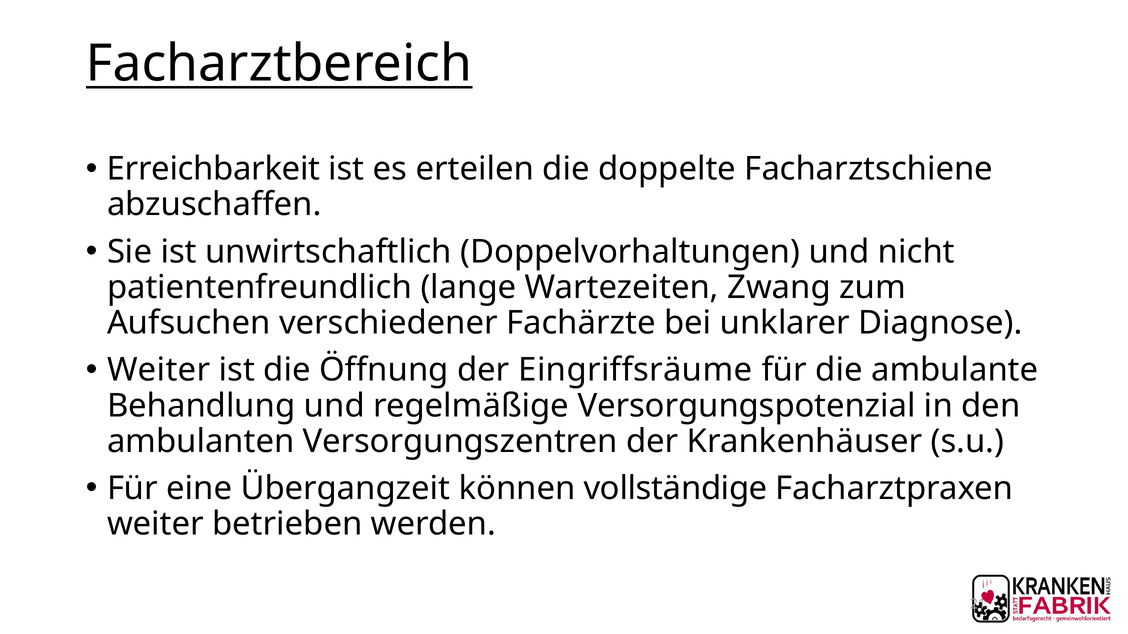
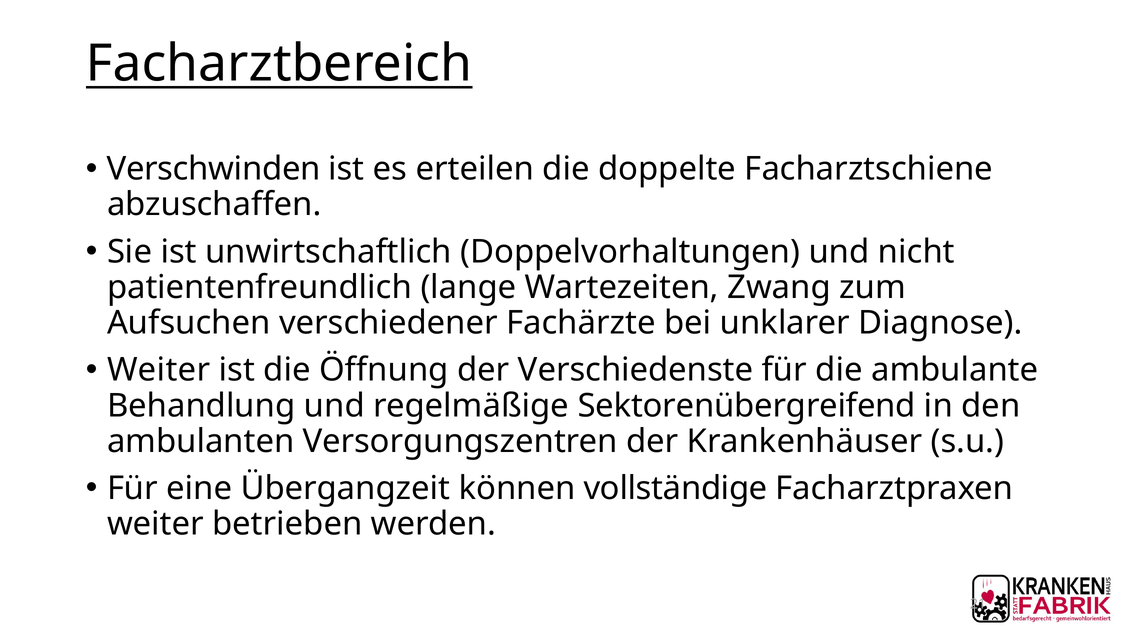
Erreichbarkeit: Erreichbarkeit -> Verschwinden
Eingriffsräume: Eingriffsräume -> Verschiedenste
Versorgungspotenzial: Versorgungspotenzial -> Sektorenübergreifend
